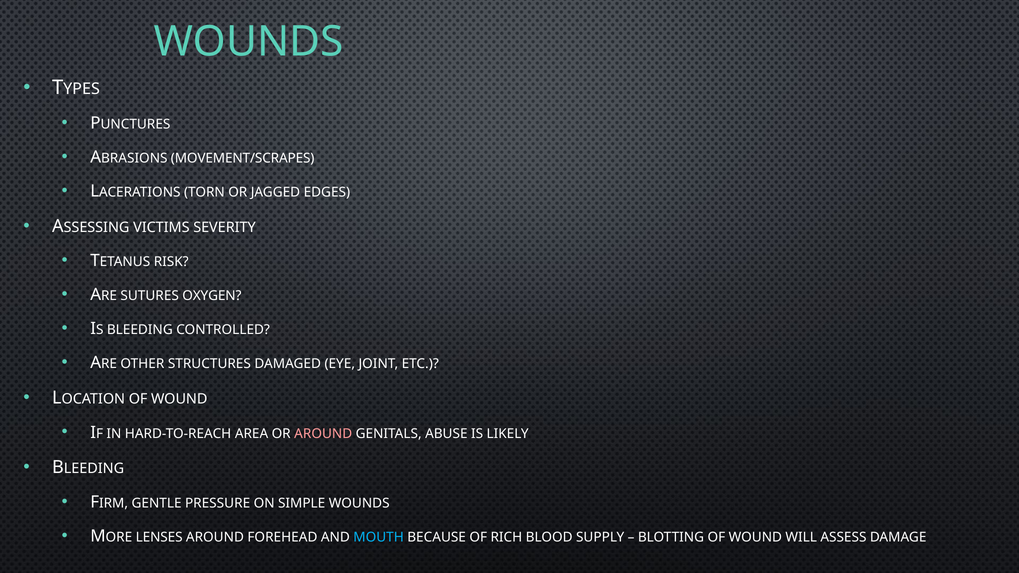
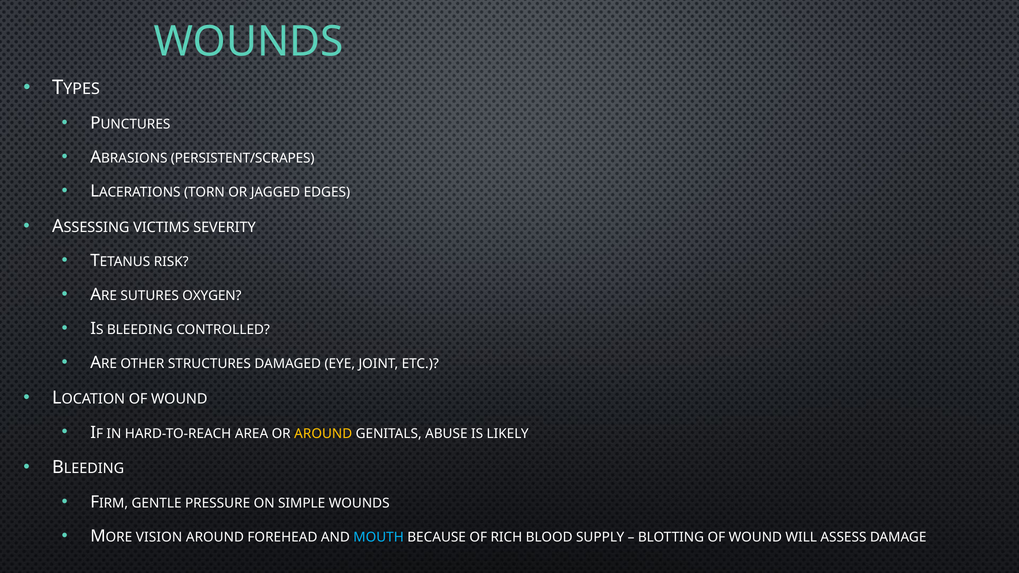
MOVEMENT/SCRAPES: MOVEMENT/SCRAPES -> PERSISTENT/SCRAPES
AROUND at (323, 434) colour: pink -> yellow
LENSES: LENSES -> VISION
